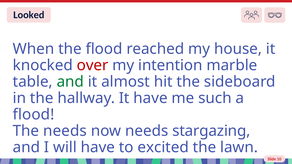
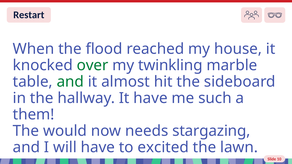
Looked: Looked -> Restart
over colour: red -> green
intention: intention -> twinkling
flood at (34, 115): flood -> them
The needs: needs -> would
